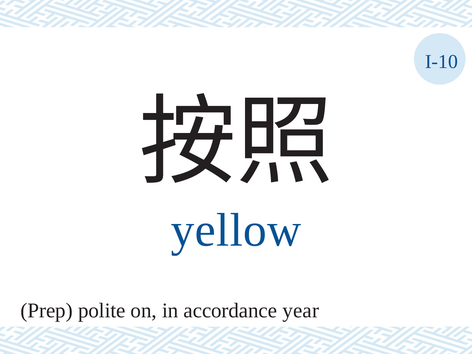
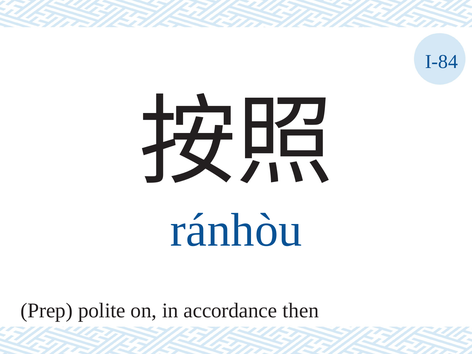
I-10: I-10 -> I-84
yellow: yellow -> ránhòu
year: year -> then
